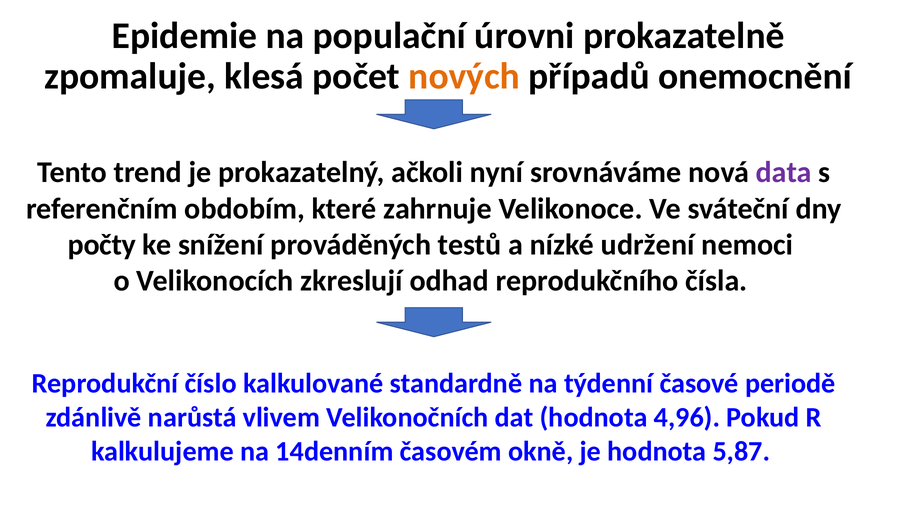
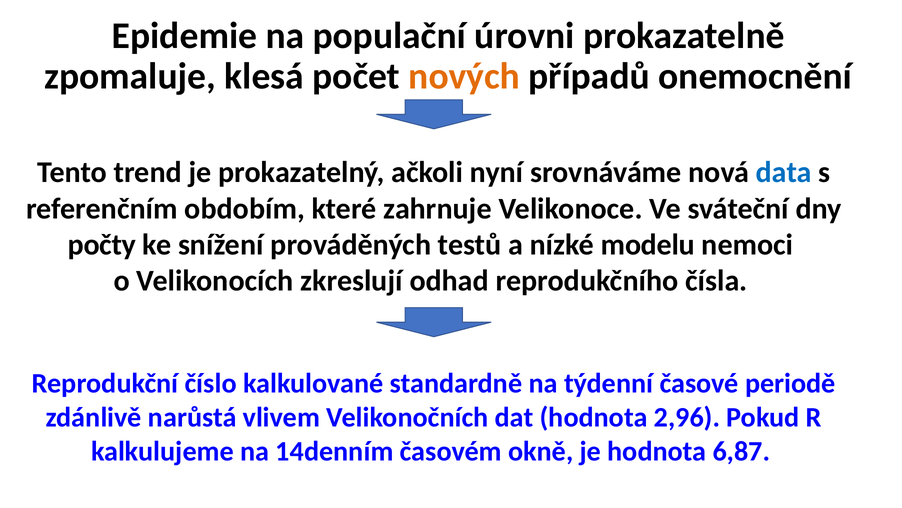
data colour: purple -> blue
udržení: udržení -> modelu
4,96: 4,96 -> 2,96
5,87: 5,87 -> 6,87
